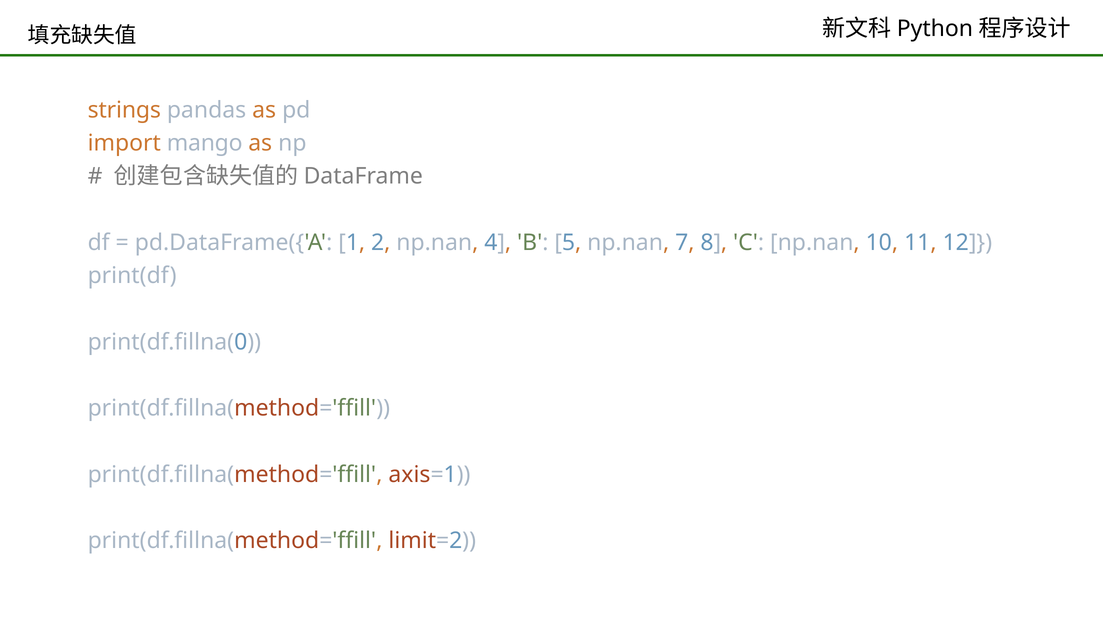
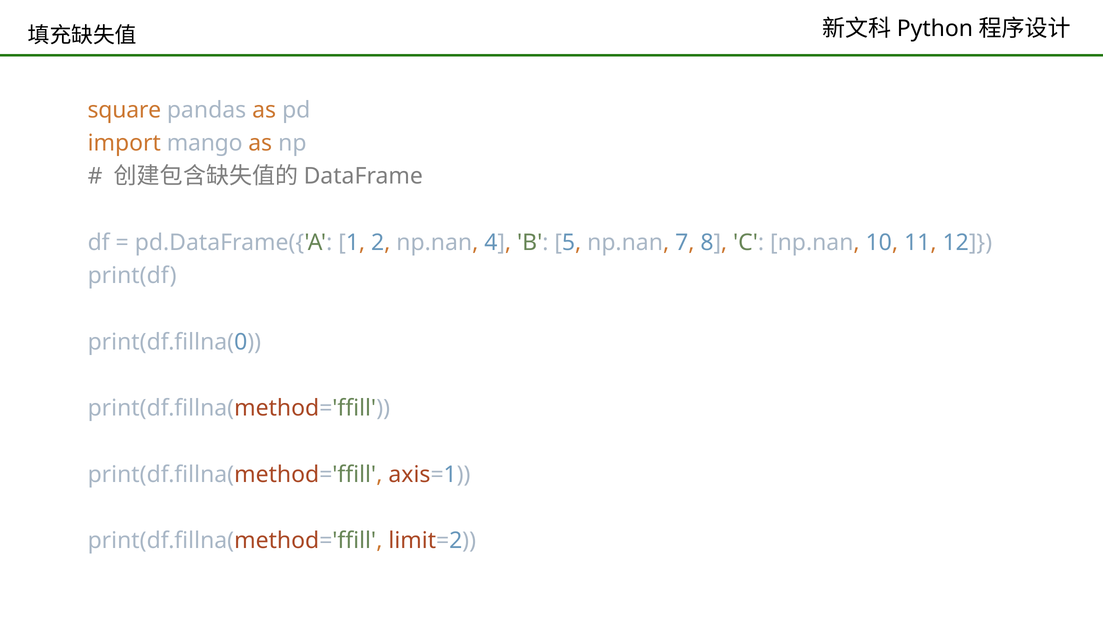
strings: strings -> square
